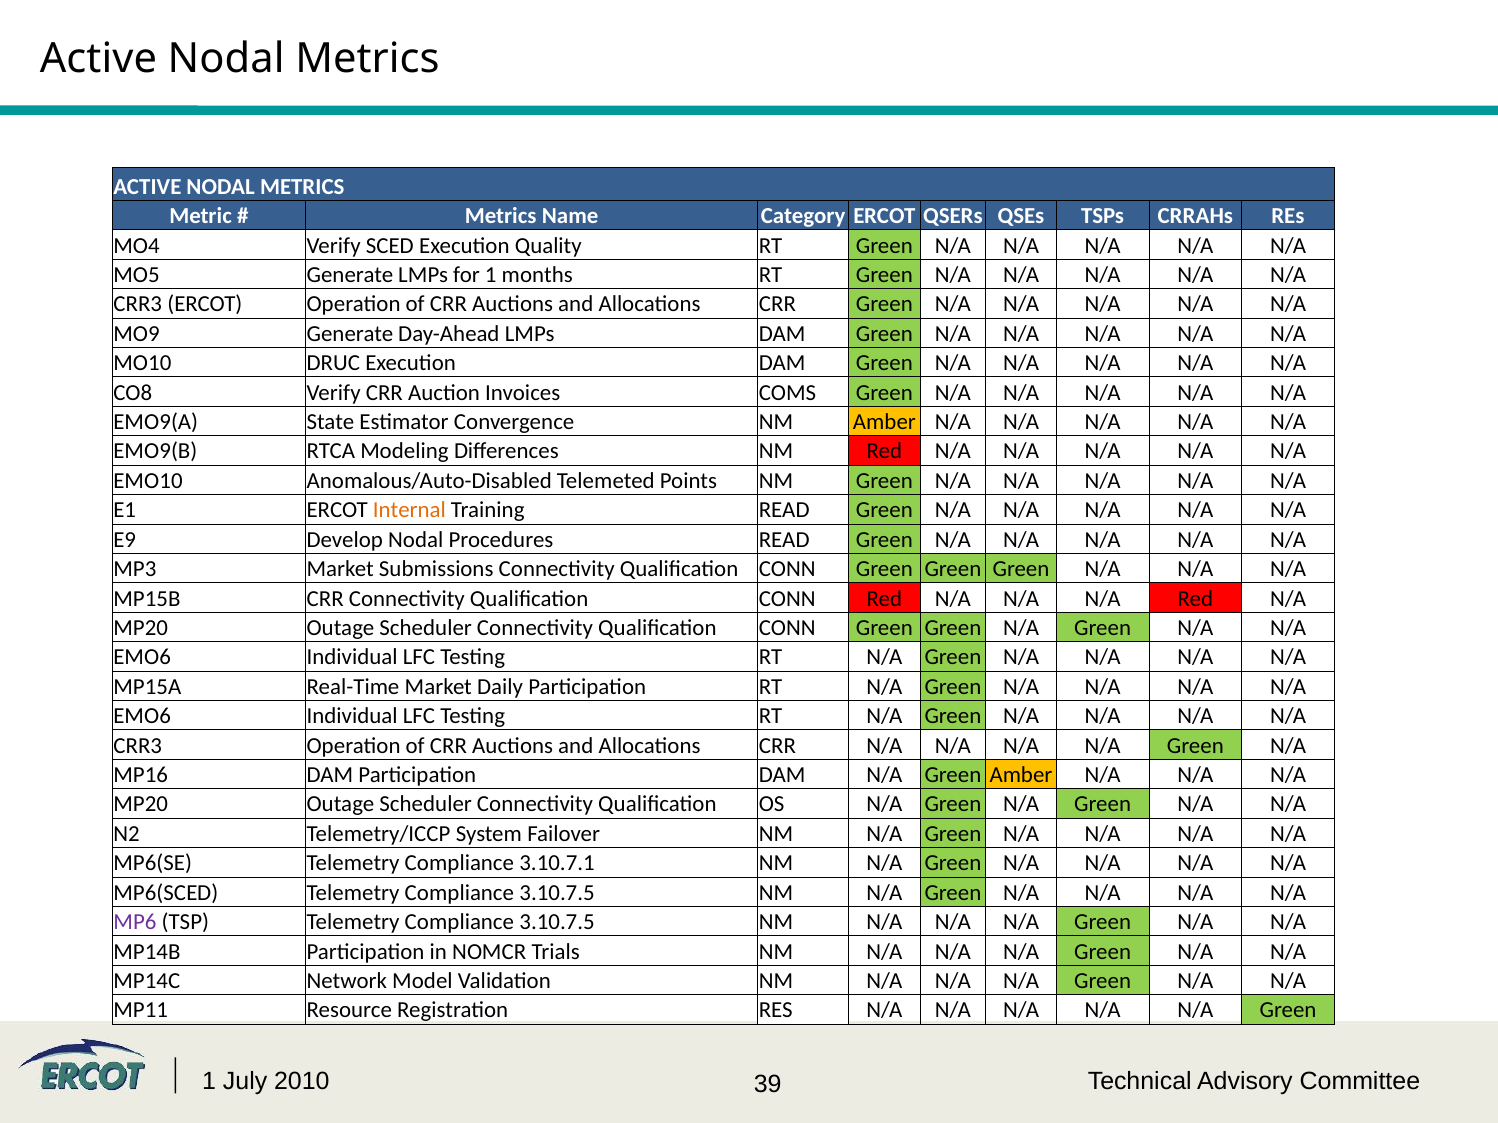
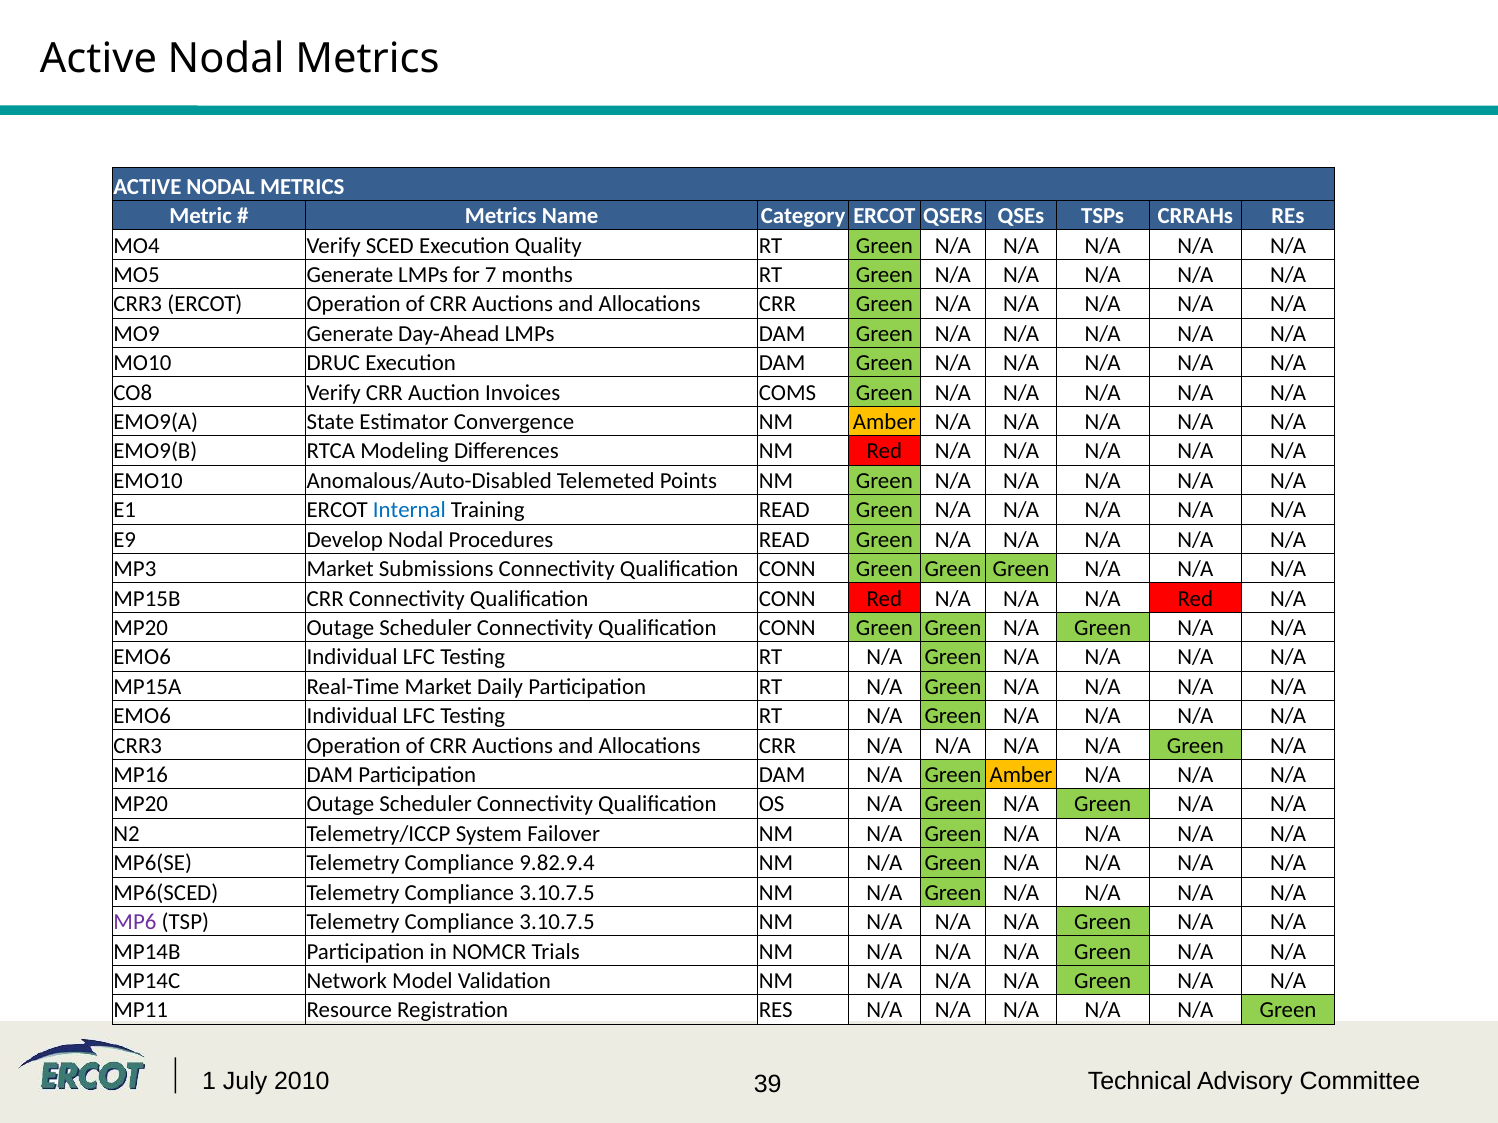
for 1: 1 -> 7
Internal colour: orange -> blue
3.10.7.1: 3.10.7.1 -> 9.82.9.4
